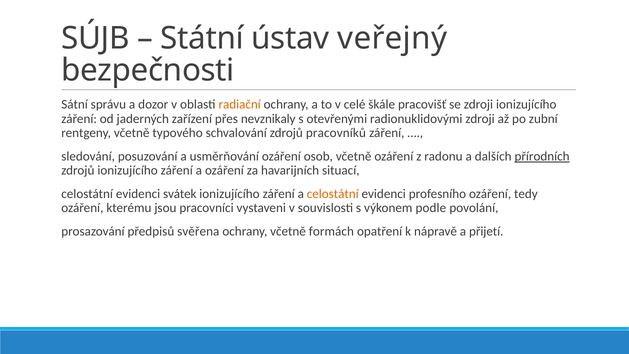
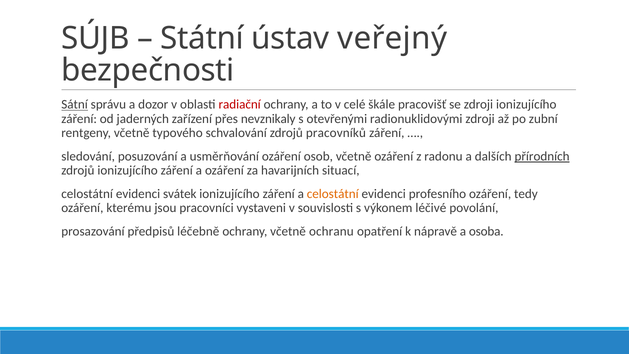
Sátní underline: none -> present
radiační colour: orange -> red
podle: podle -> léčivé
svěřena: svěřena -> léčebně
formách: formách -> ochranu
přijetí: přijetí -> osoba
